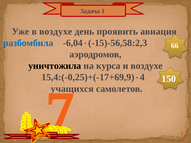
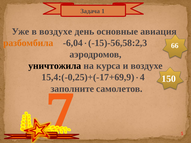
проявить: проявить -> основные
разбомбила colour: blue -> orange
учащихся: учащихся -> заполните
